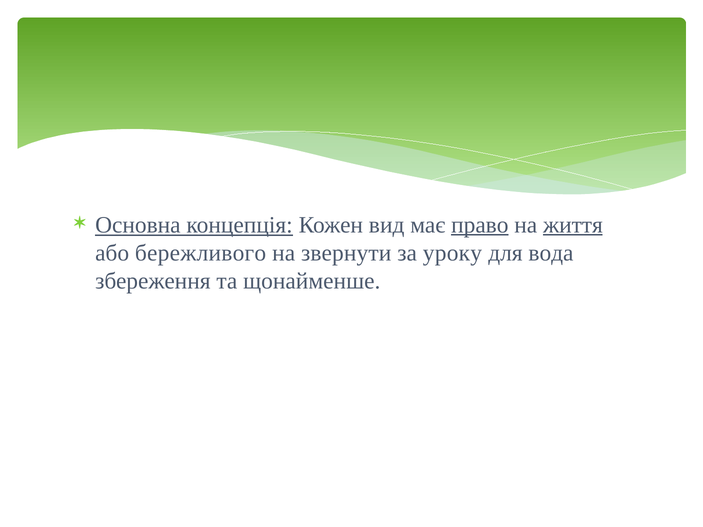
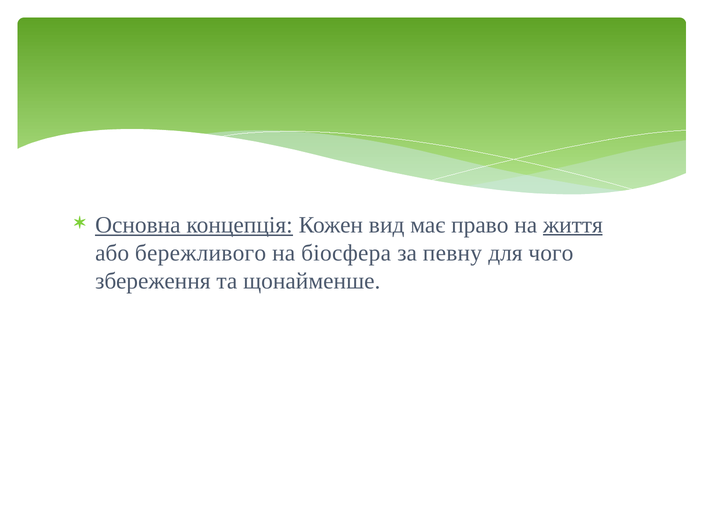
право underline: present -> none
звернути: звернути -> біосфера
уроку: уроку -> певну
вода: вода -> чого
